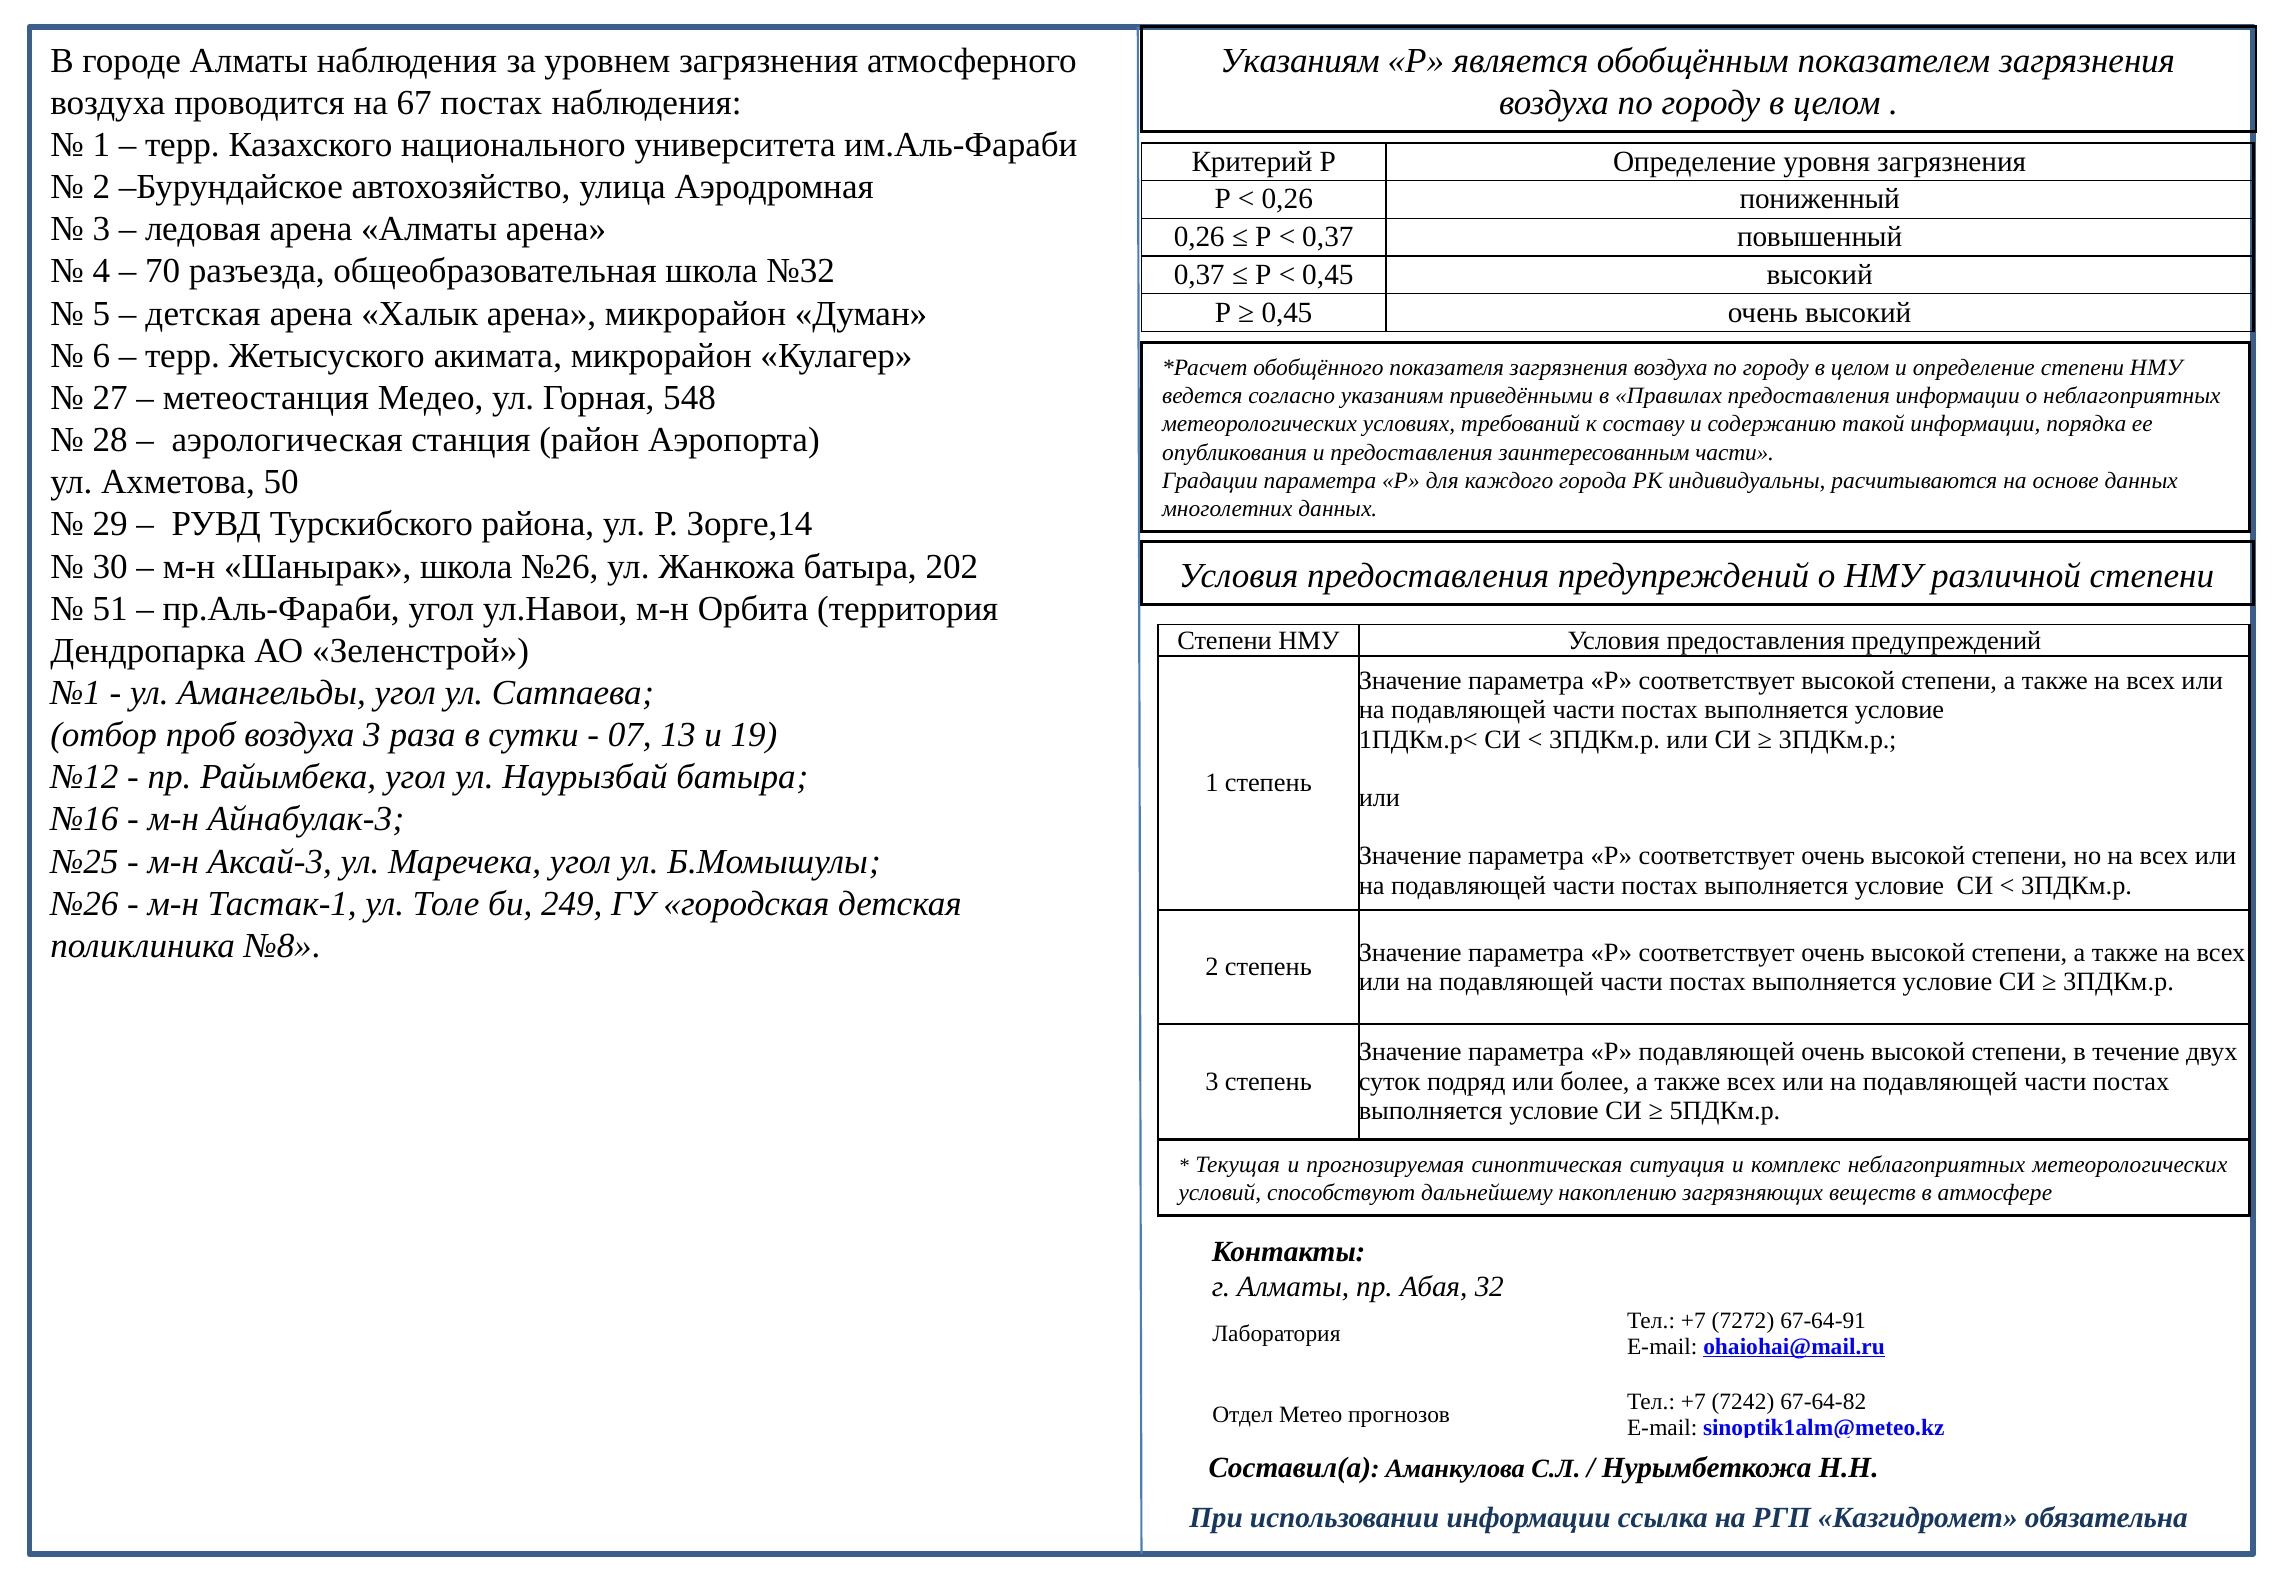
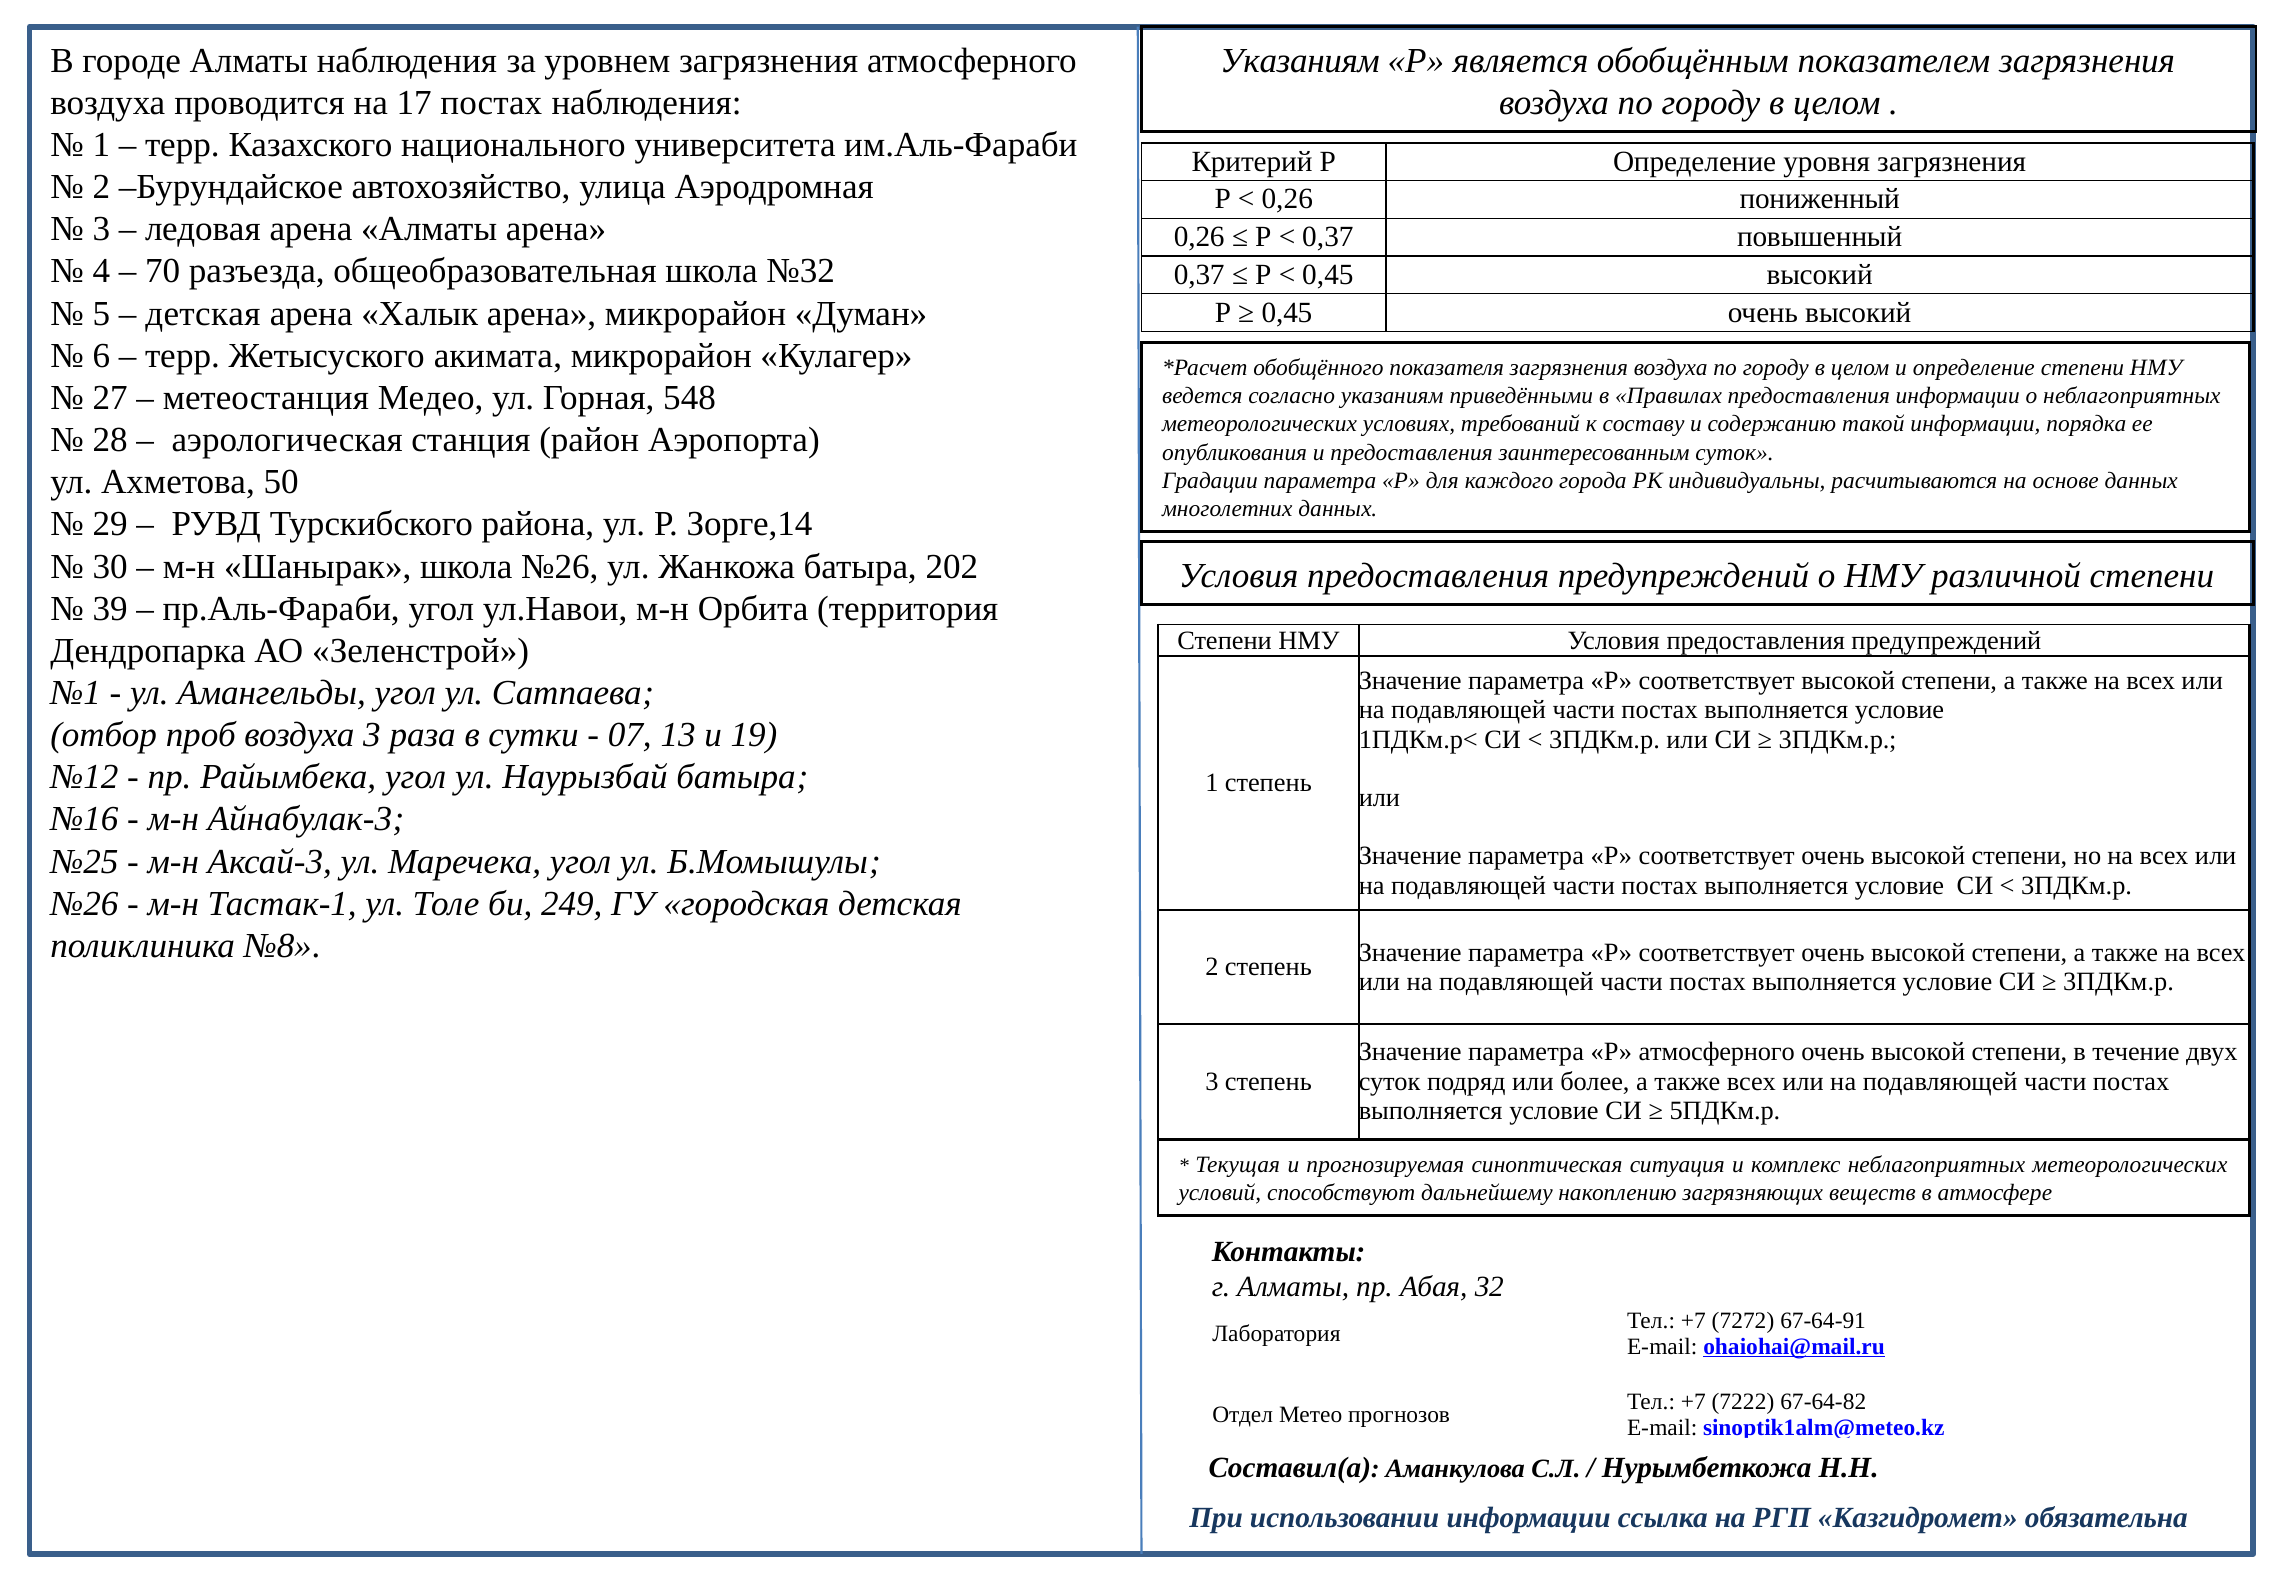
67: 67 -> 17
заинтересованным части: части -> суток
51: 51 -> 39
Р подавляющей: подавляющей -> атмосферного
7242: 7242 -> 7222
